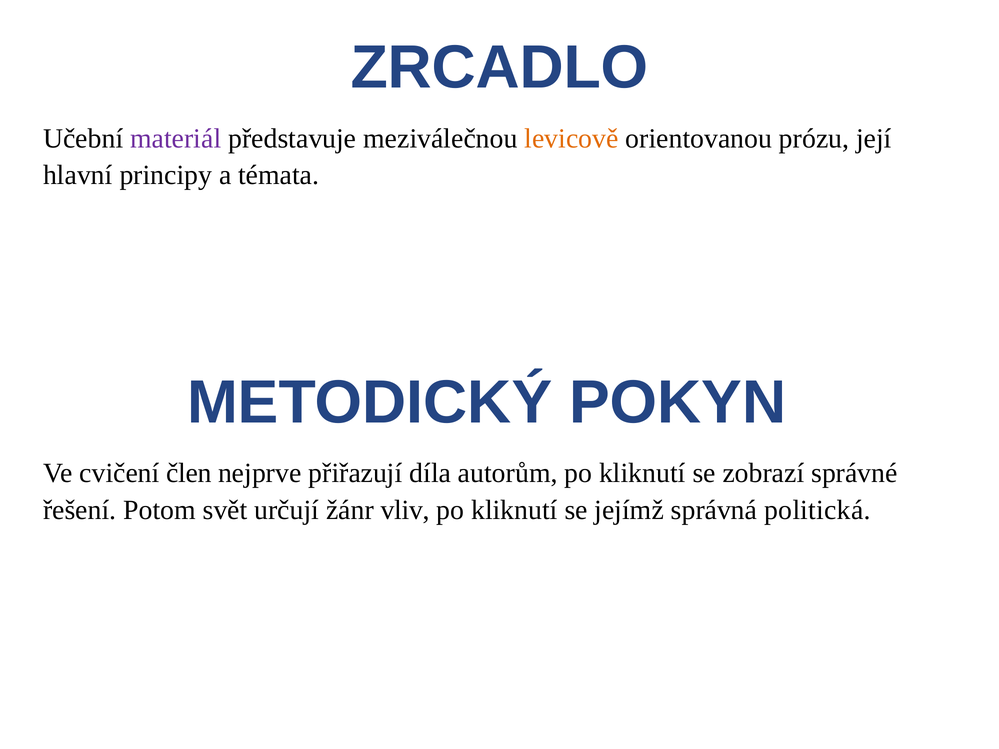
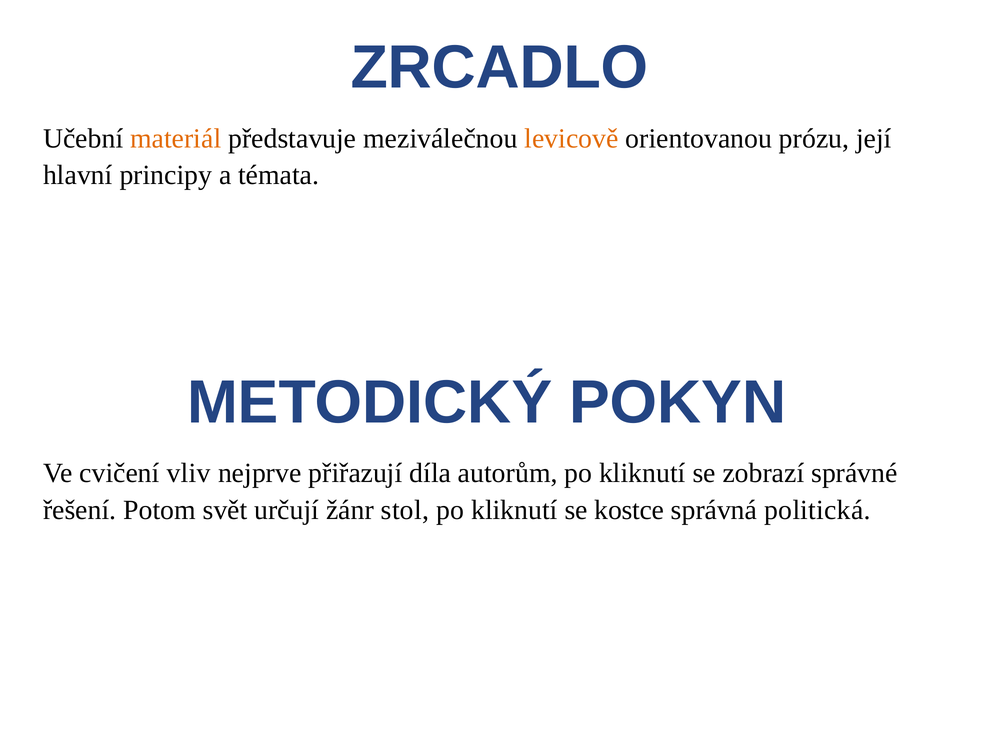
materiál colour: purple -> orange
člen: člen -> vliv
vliv: vliv -> stol
jejímž: jejímž -> kostce
